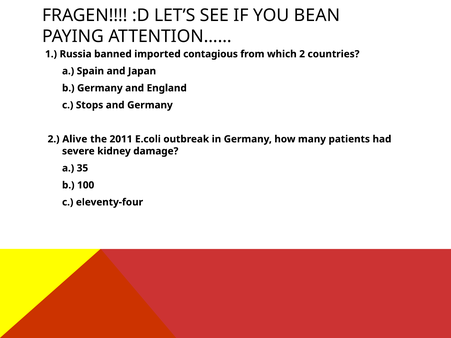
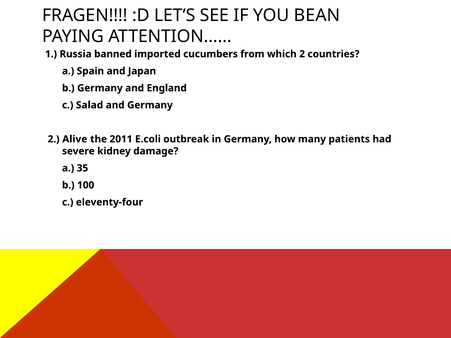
contagious: contagious -> cucumbers
Stops: Stops -> Salad
